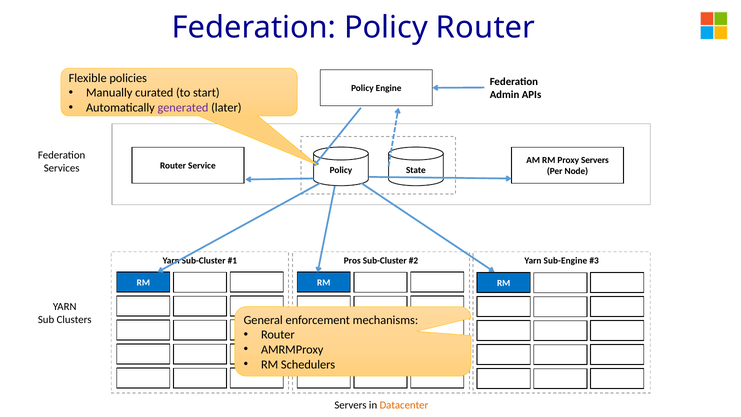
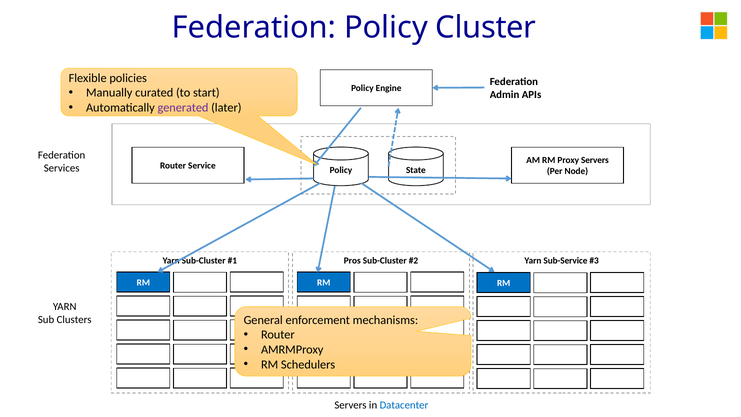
Policy Router: Router -> Cluster
Sub-Engine: Sub-Engine -> Sub-Service
Datacenter colour: orange -> blue
